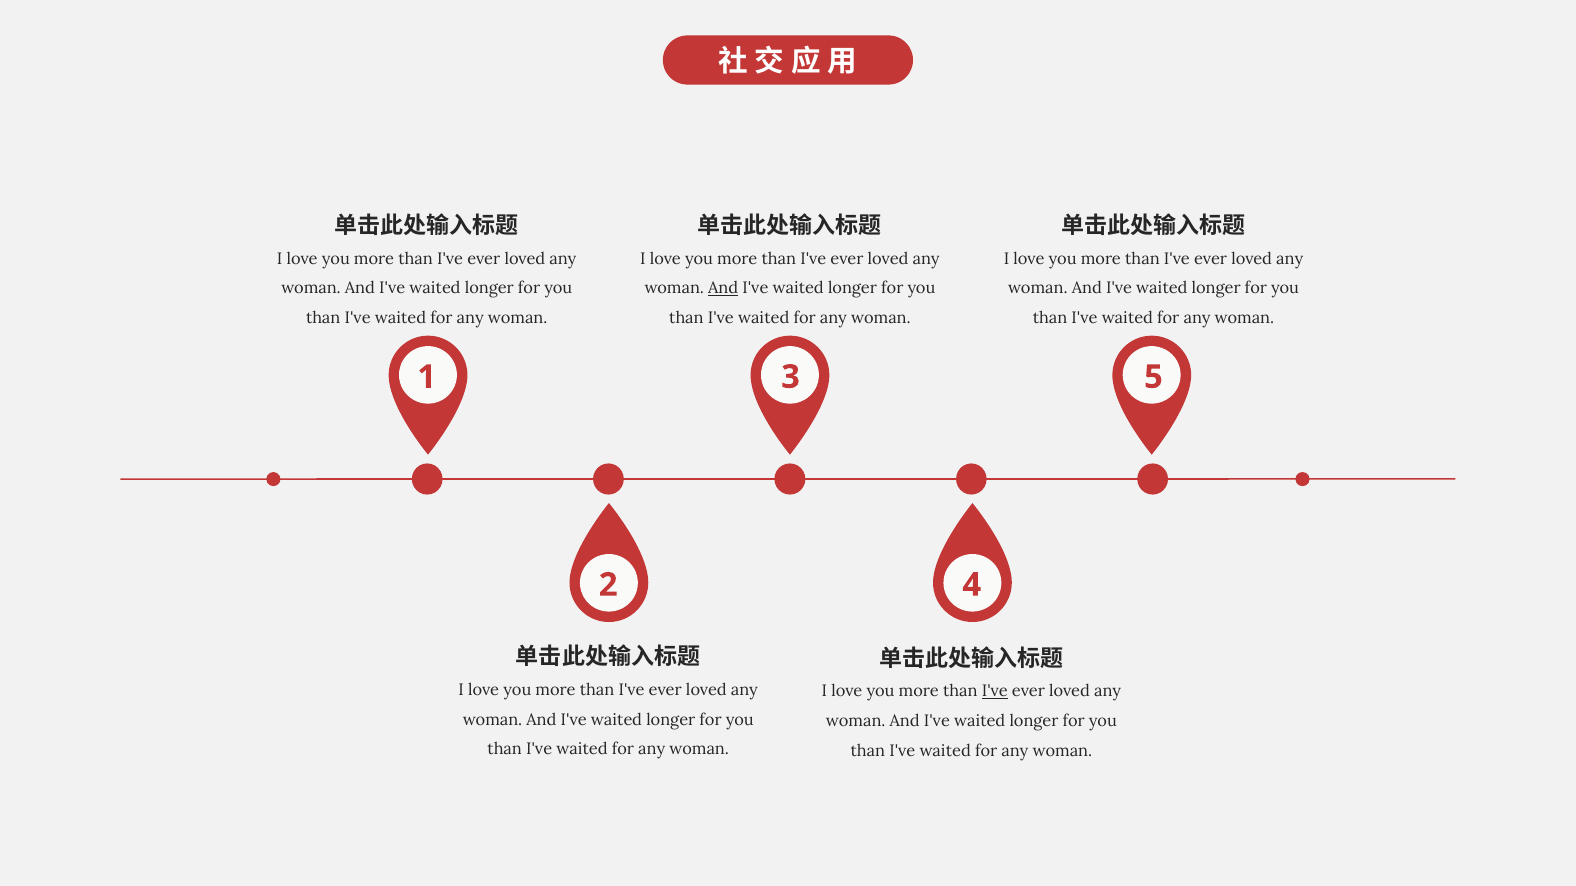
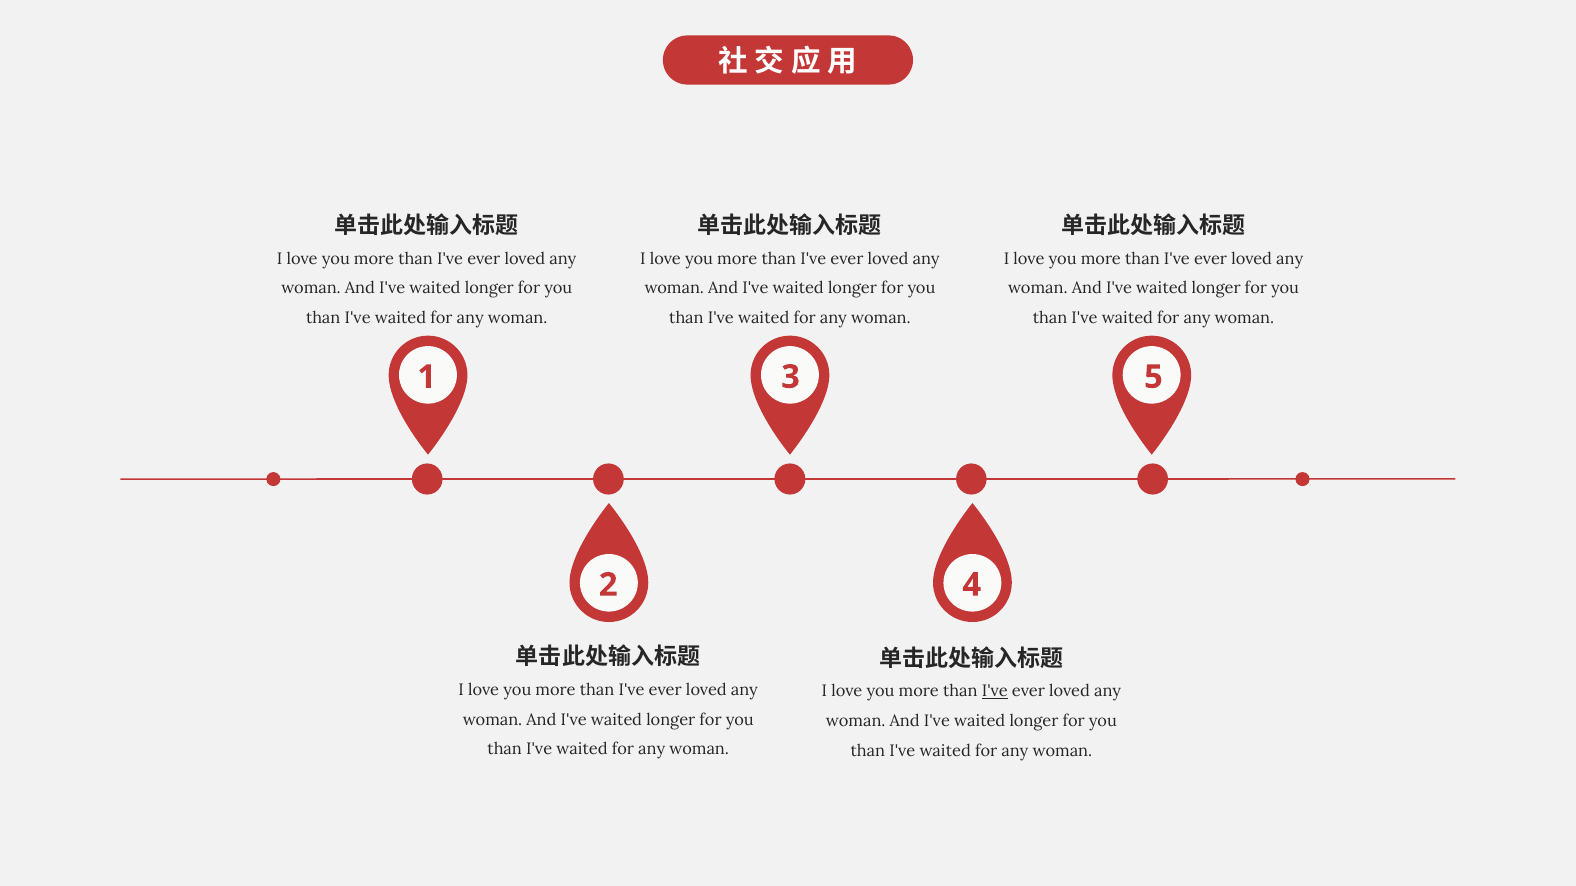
And at (723, 289) underline: present -> none
